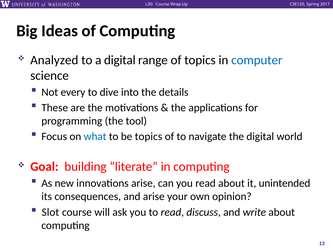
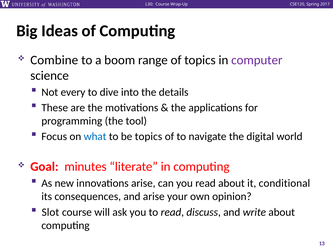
Analyzed: Analyzed -> Combine
a digital: digital -> boom
computer colour: blue -> purple
building: building -> minutes
unintended: unintended -> conditional
